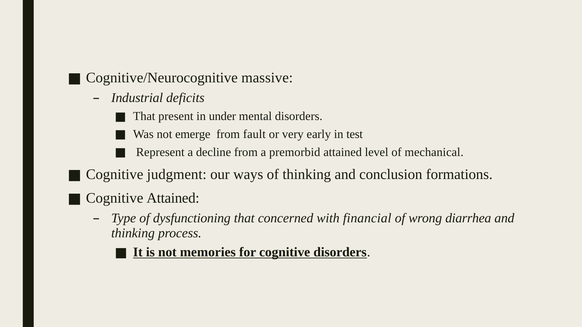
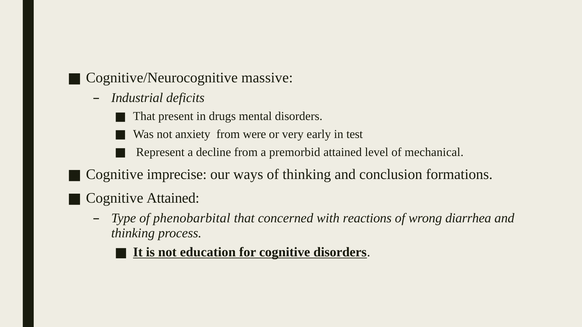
under: under -> drugs
emerge: emerge -> anxiety
fault: fault -> were
judgment: judgment -> imprecise
dysfunctioning: dysfunctioning -> phenobarbital
financial: financial -> reactions
memories: memories -> education
